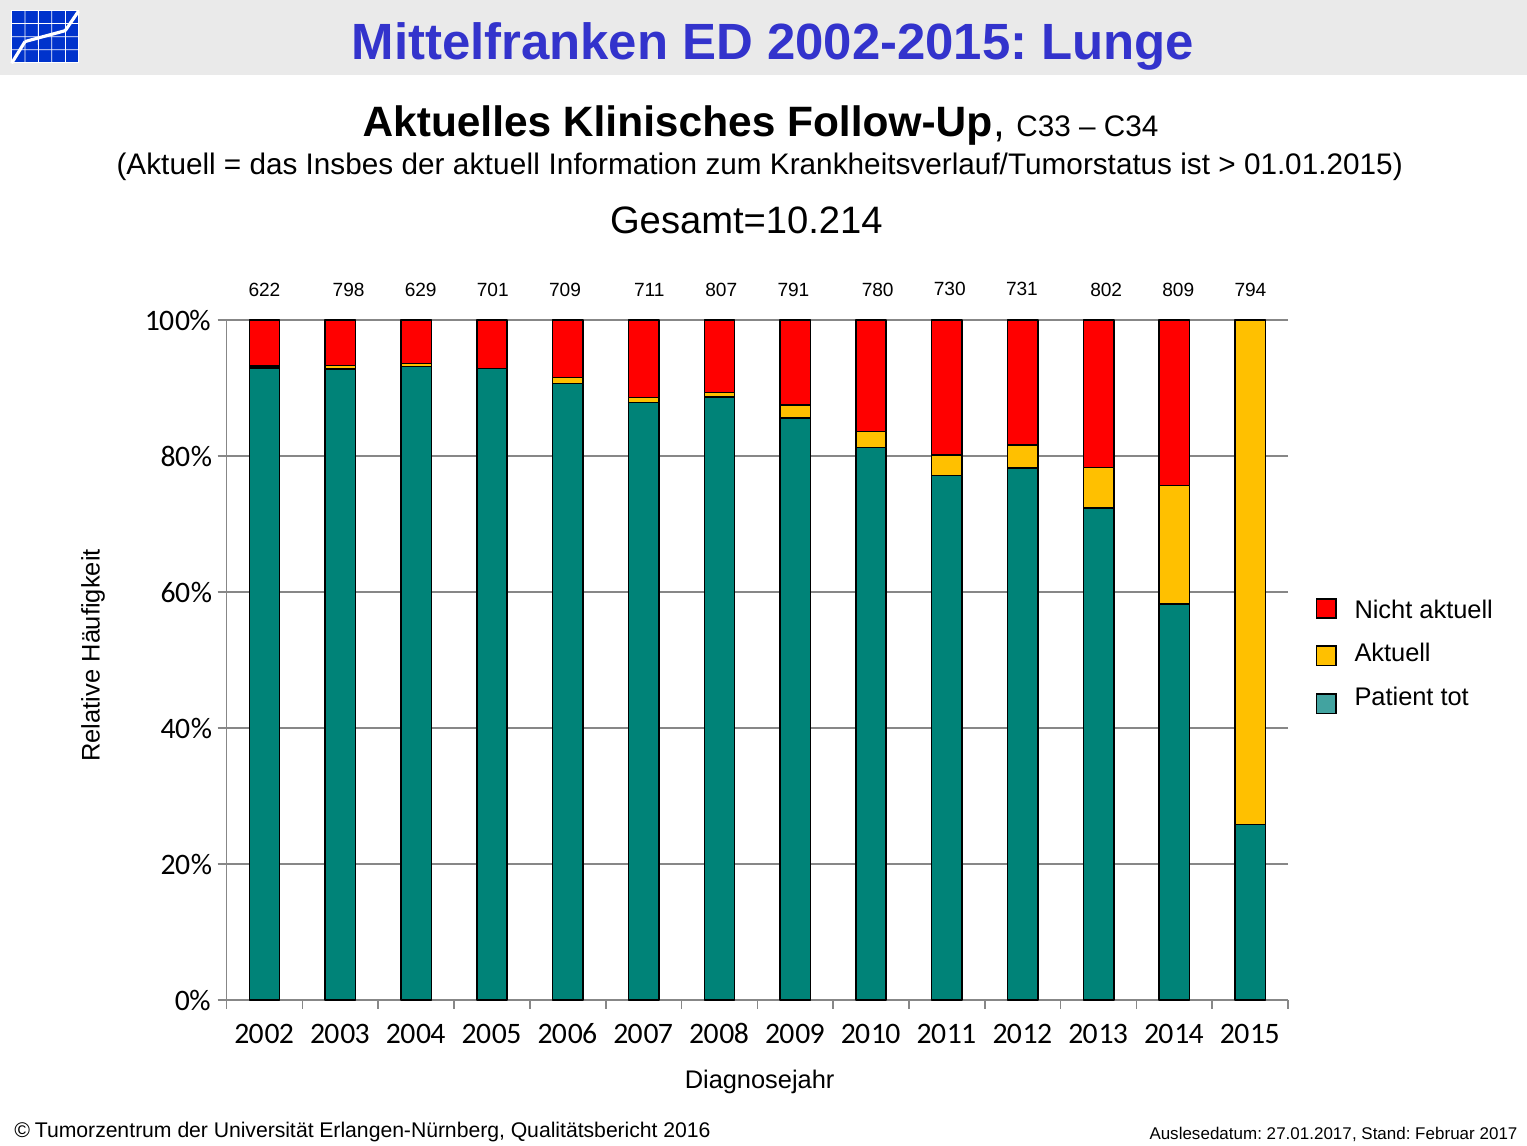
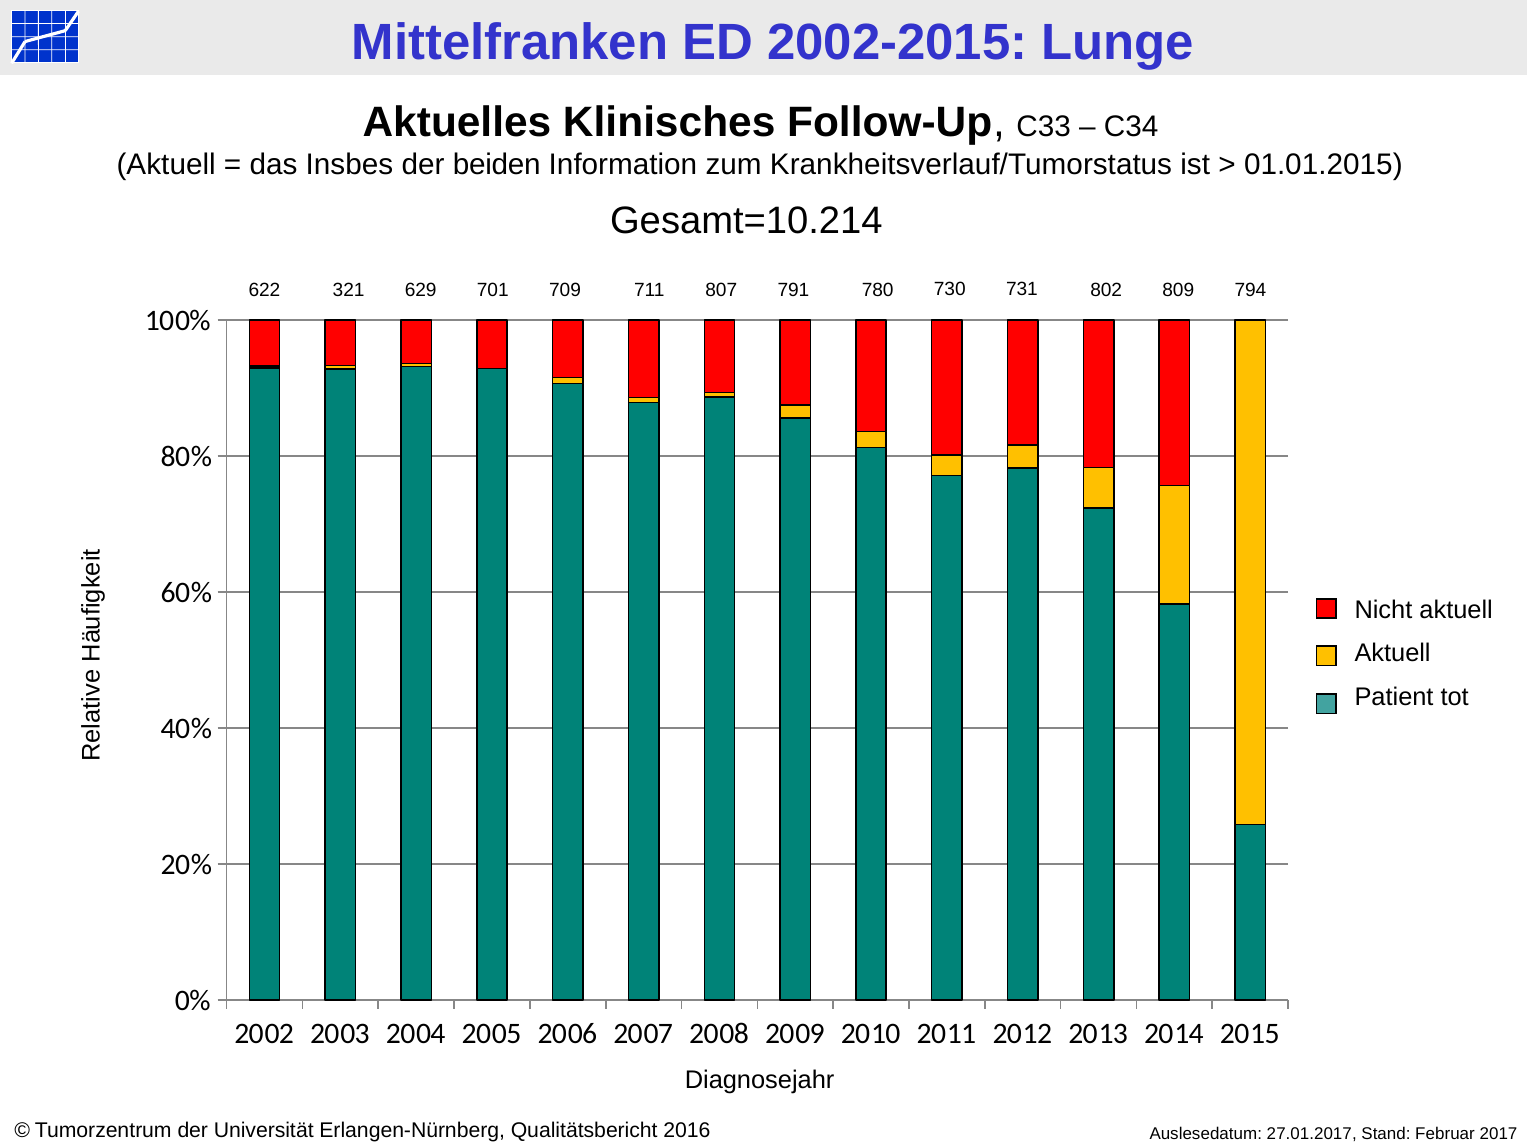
der aktuell: aktuell -> beiden
798: 798 -> 321
